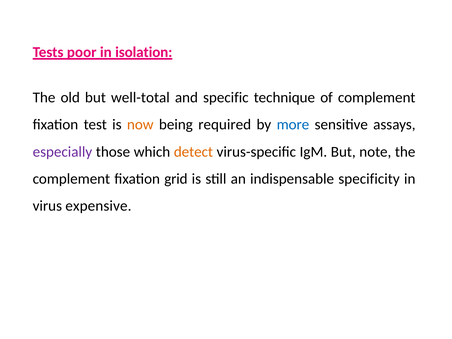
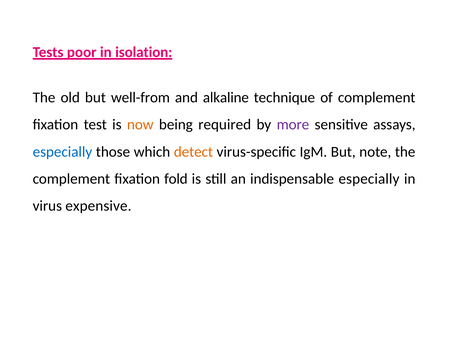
well-total: well-total -> well-from
specific: specific -> alkaline
more colour: blue -> purple
especially at (62, 152) colour: purple -> blue
grid: grid -> fold
indispensable specificity: specificity -> especially
